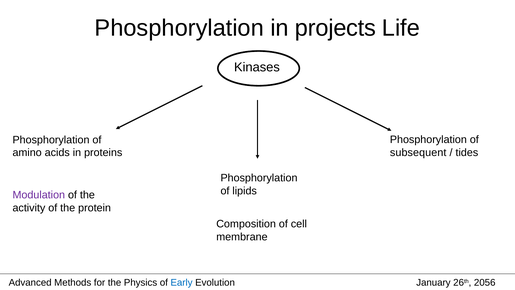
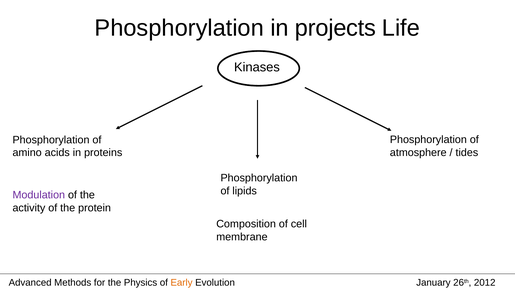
subsequent: subsequent -> atmosphere
Early colour: blue -> orange
2056: 2056 -> 2012
